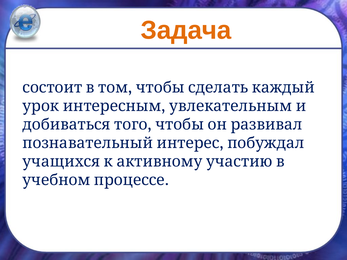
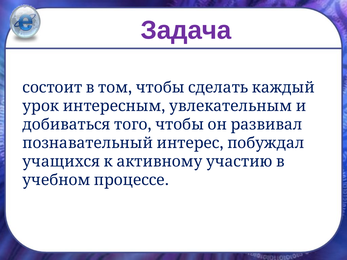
Задача colour: orange -> purple
